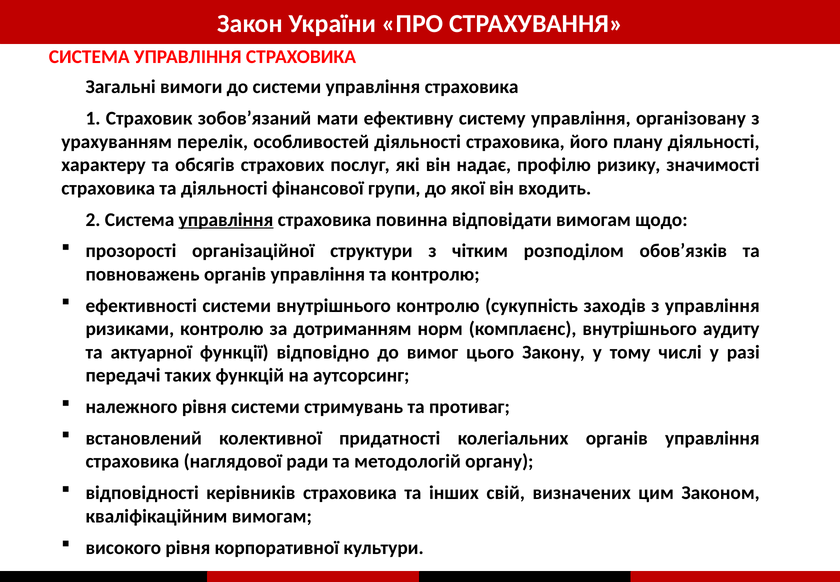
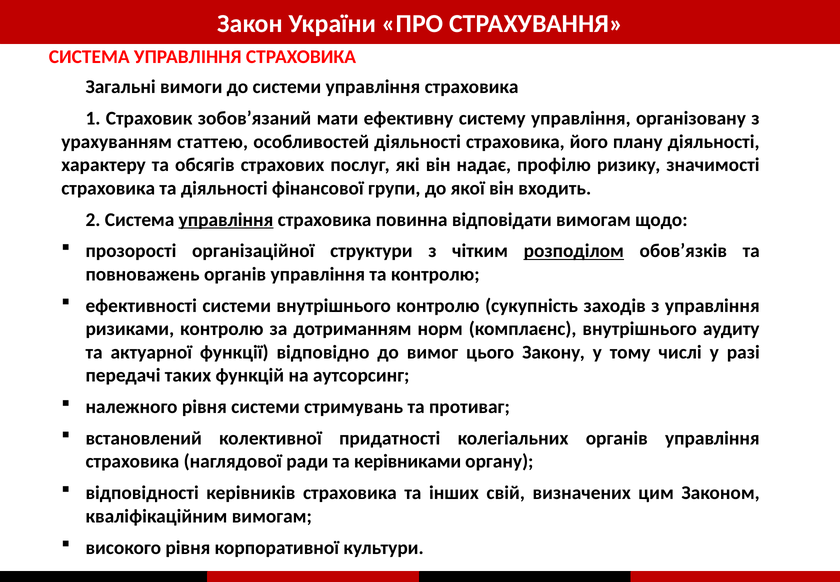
перелік: перелік -> статтею
розподілом underline: none -> present
методологій: методологій -> керівниками
